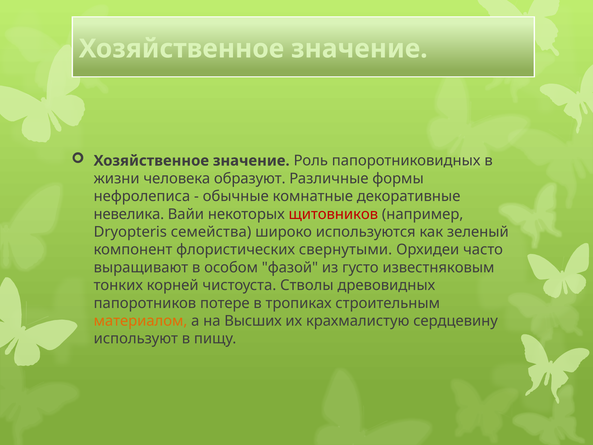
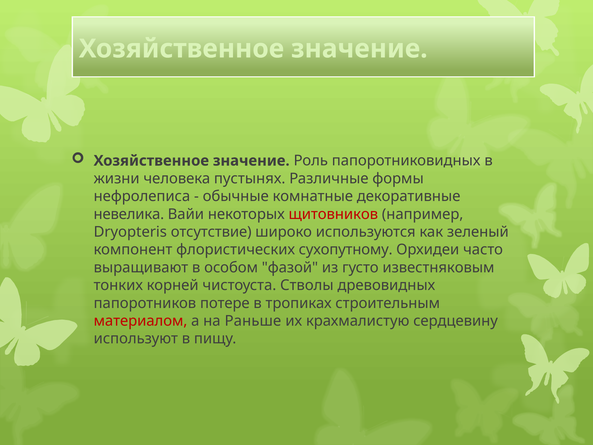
образуют: образуют -> пустынях
семейства: семейства -> отсутствие
свернутыми: свернутыми -> сухопутному
материалом colour: orange -> red
Высших: Высших -> Раньше
